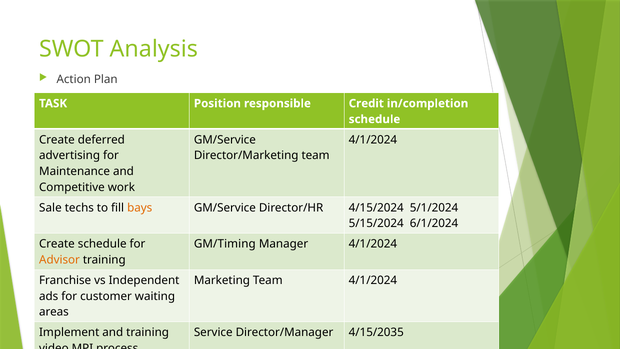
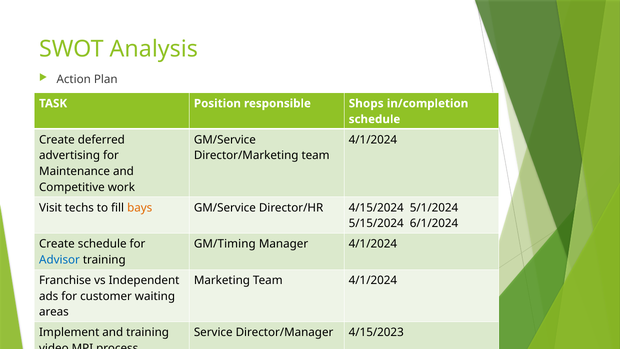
Credit: Credit -> Shops
Sale: Sale -> Visit
Advisor colour: orange -> blue
4/15/2035: 4/15/2035 -> 4/15/2023
